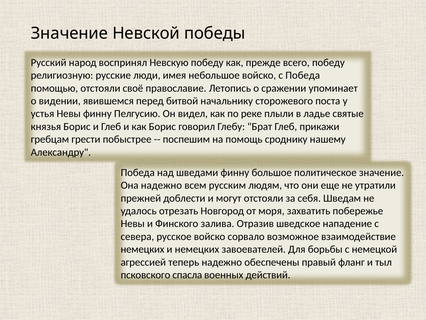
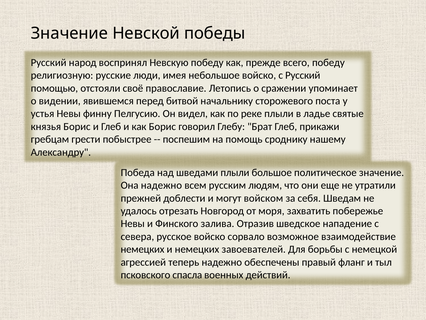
с Победа: Победа -> Русский
шведами финну: финну -> плыли
могут отстояли: отстояли -> войском
